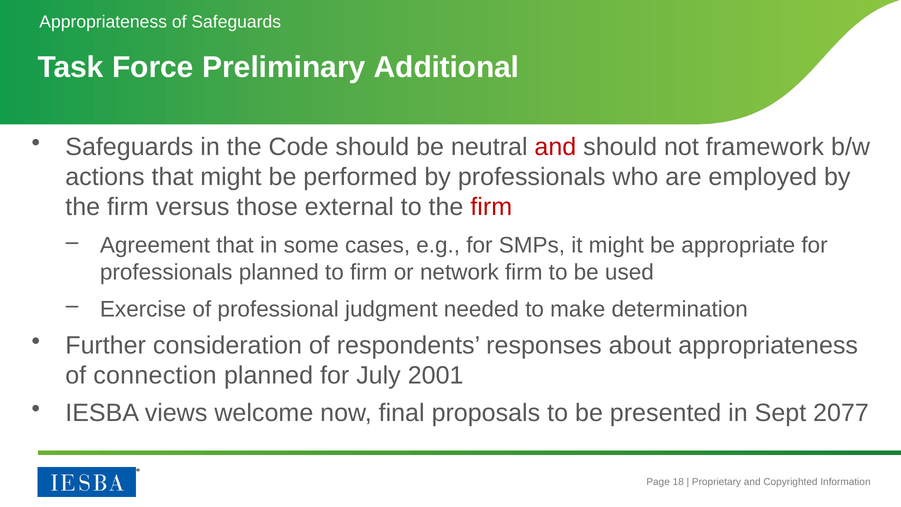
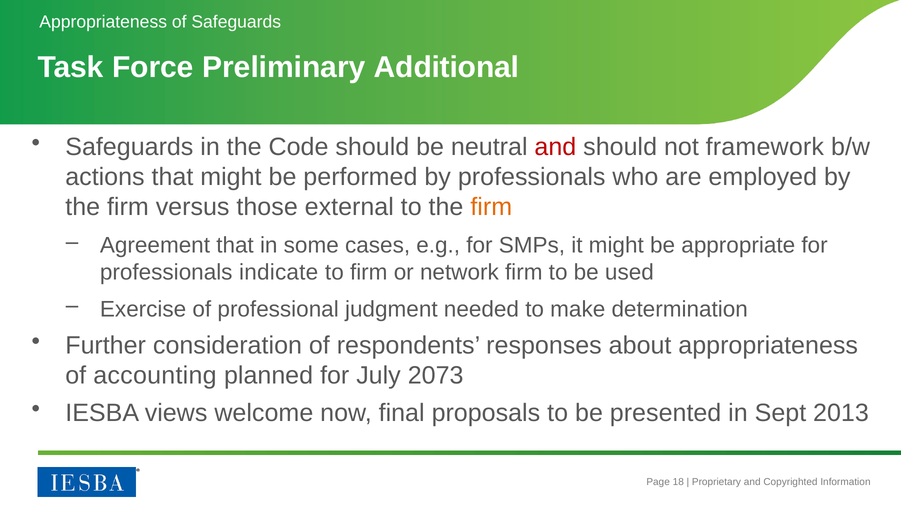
firm at (491, 207) colour: red -> orange
professionals planned: planned -> indicate
connection: connection -> accounting
2001: 2001 -> 2073
2077: 2077 -> 2013
